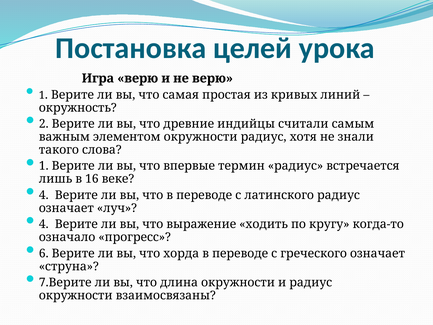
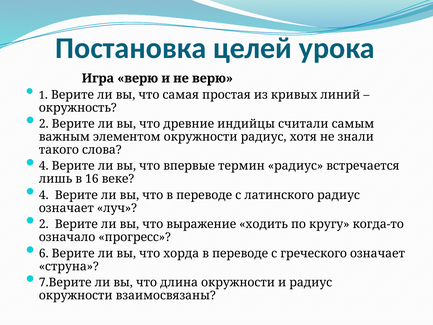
1 at (44, 166): 1 -> 4
4 at (44, 224): 4 -> 2
